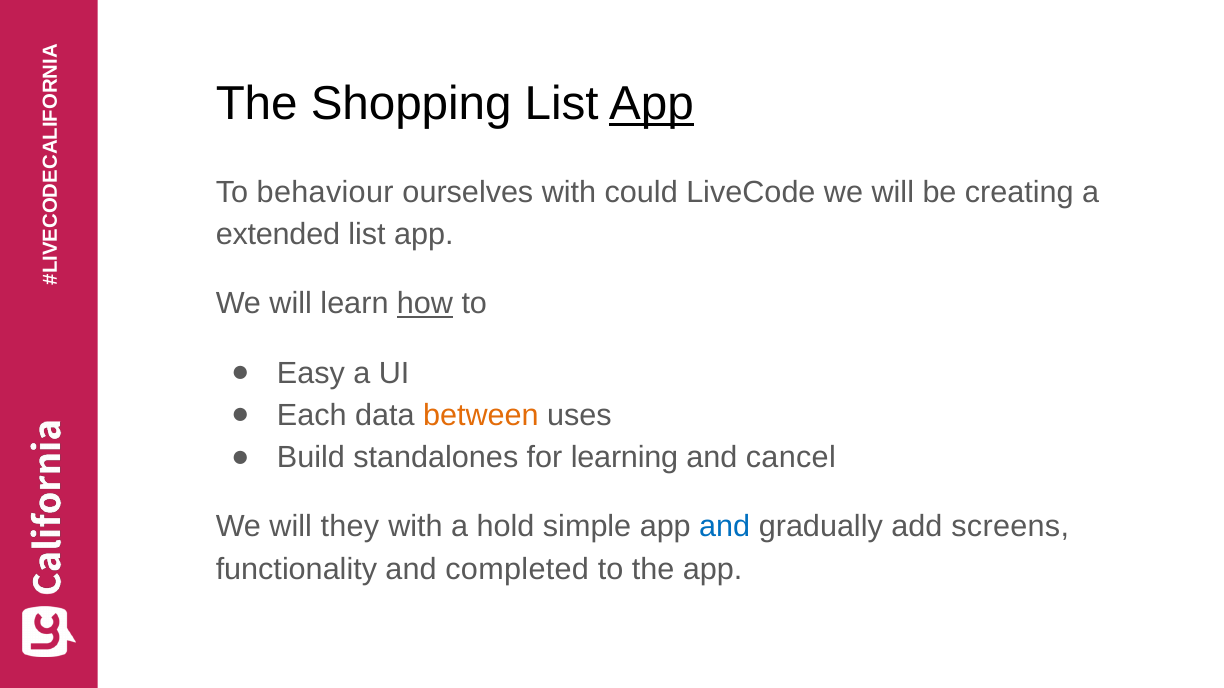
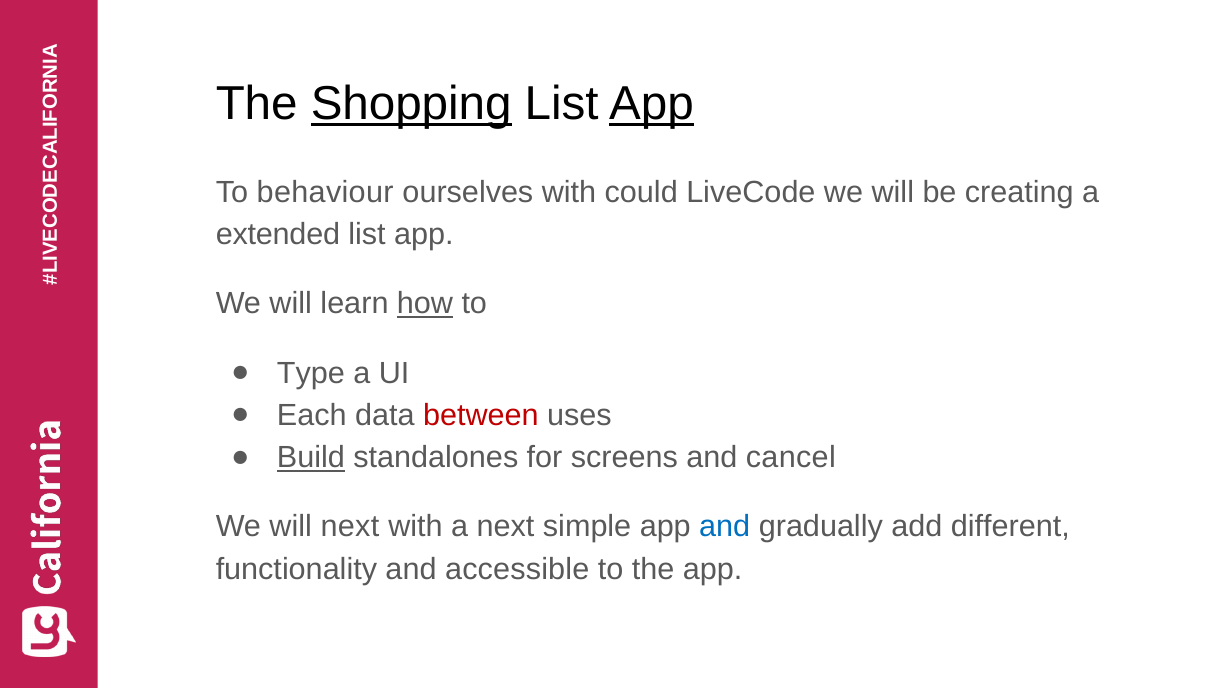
Shopping underline: none -> present
Easy: Easy -> Type
between colour: orange -> red
Build underline: none -> present
learning: learning -> screens
will they: they -> next
a hold: hold -> next
screens: screens -> different
completed: completed -> accessible
